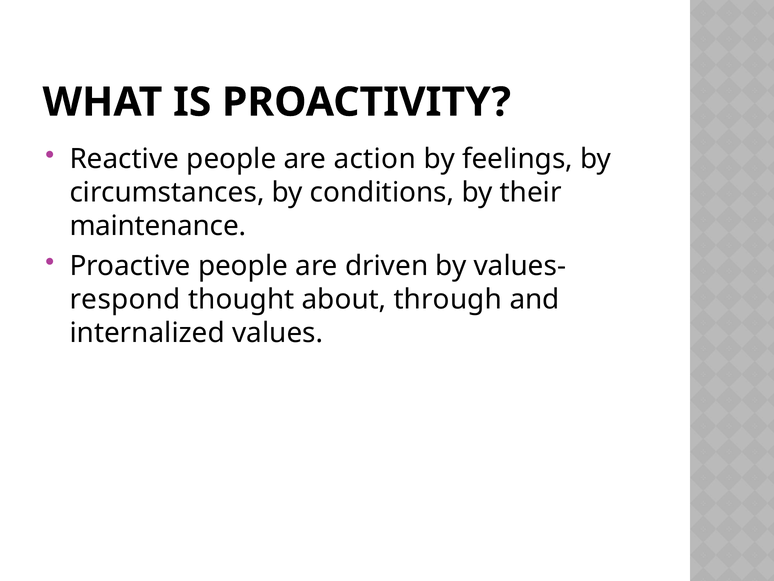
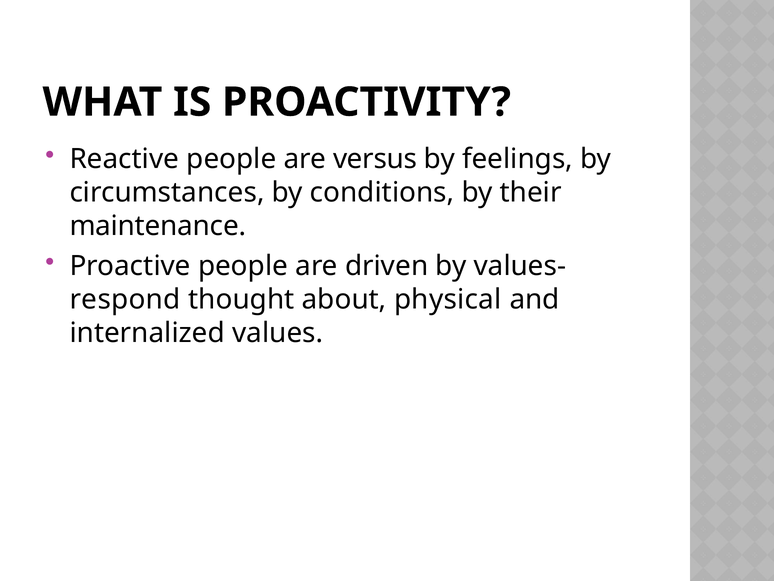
action: action -> versus
through: through -> physical
